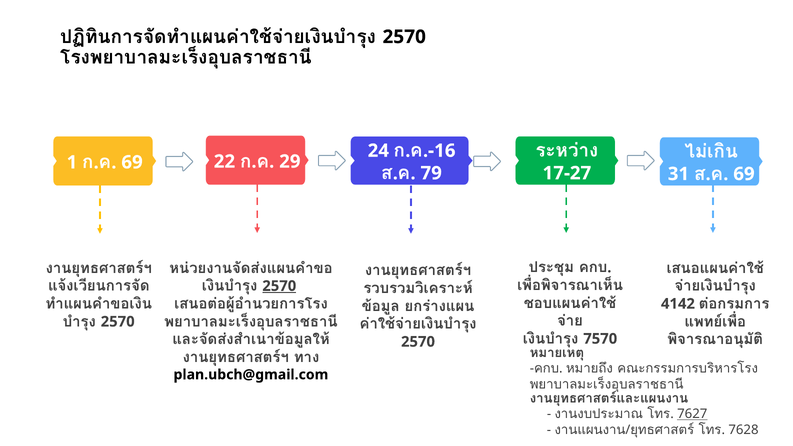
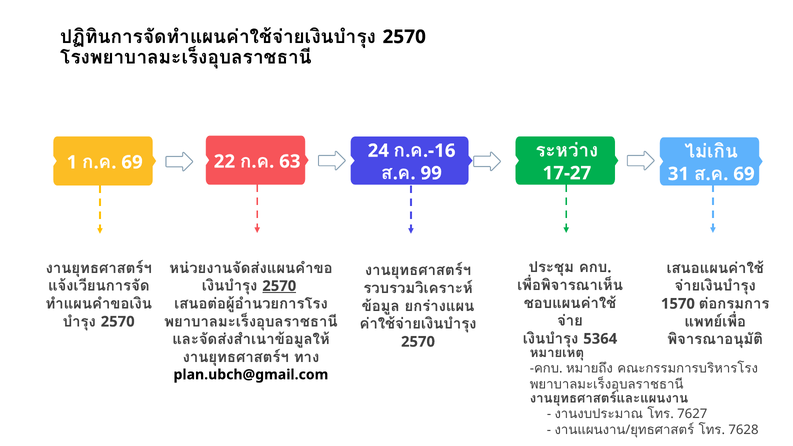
29: 29 -> 63
79: 79 -> 99
4142: 4142 -> 1570
7570: 7570 -> 5364
7627 underline: present -> none
